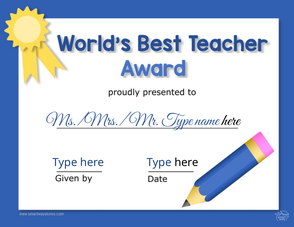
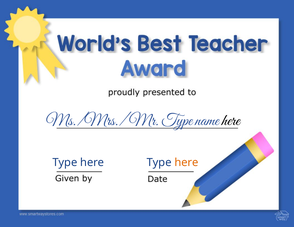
here at (186, 163) colour: black -> orange
